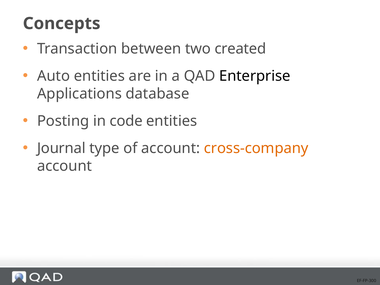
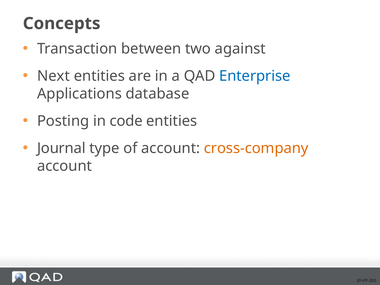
created: created -> against
Auto: Auto -> Next
Enterprise colour: black -> blue
